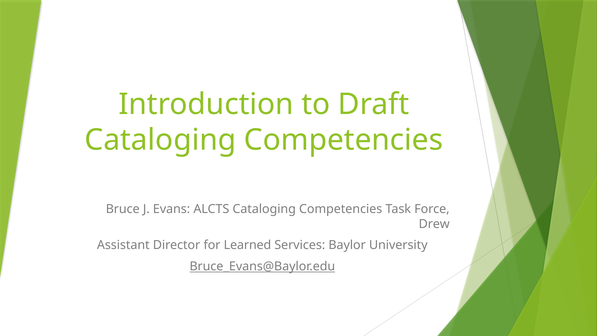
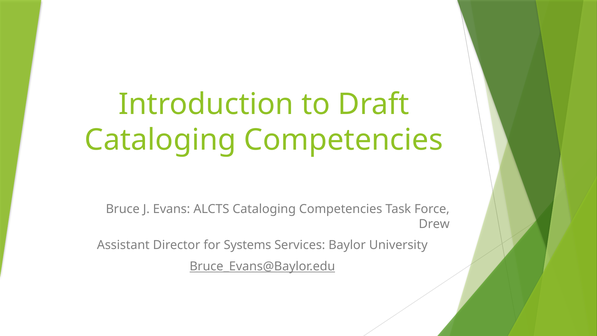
Learned: Learned -> Systems
